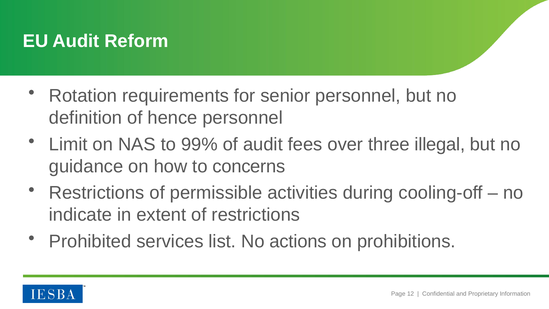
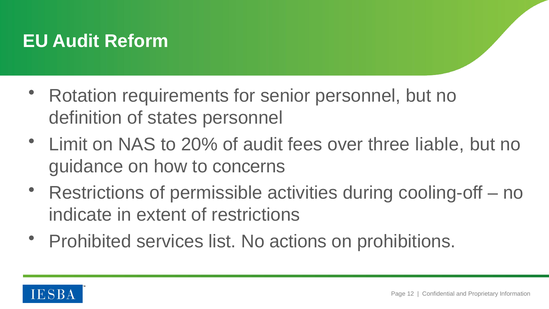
hence: hence -> states
99%: 99% -> 20%
illegal: illegal -> liable
